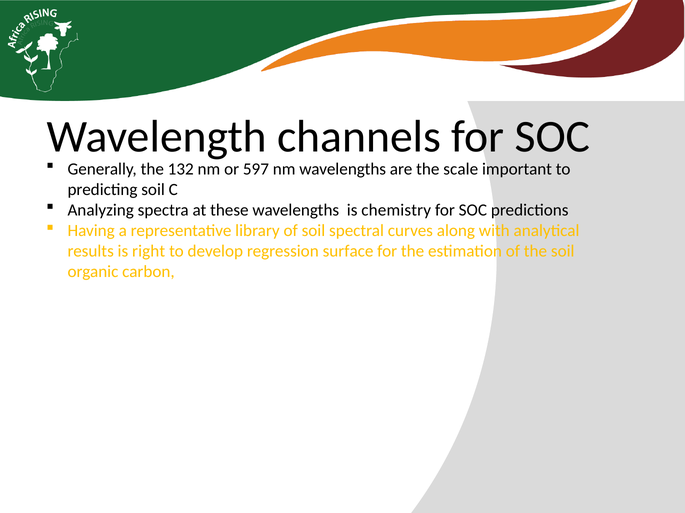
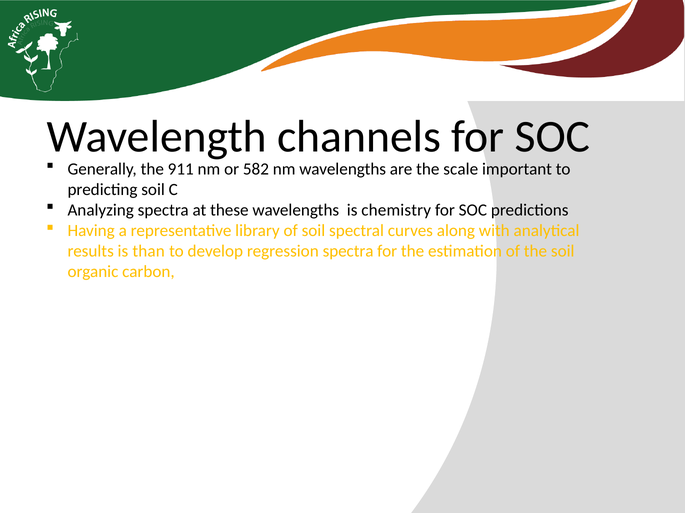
132: 132 -> 911
597: 597 -> 582
right: right -> than
regression surface: surface -> spectra
